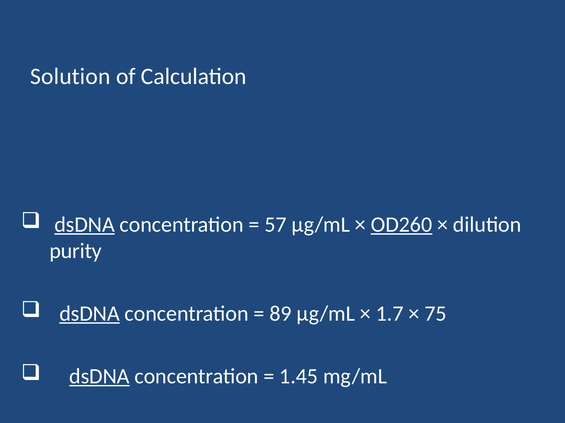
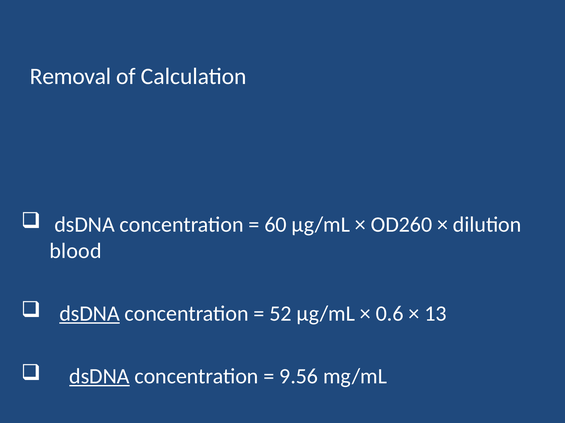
Solution: Solution -> Removal
dsDNA at (85, 225) underline: present -> none
57: 57 -> 60
OD260 underline: present -> none
purity: purity -> blood
89: 89 -> 52
1.7: 1.7 -> 0.6
75: 75 -> 13
1.45: 1.45 -> 9.56
